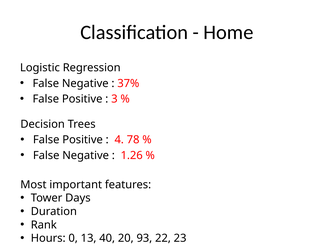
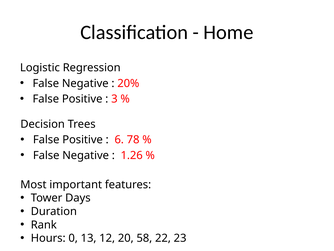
37%: 37% -> 20%
4: 4 -> 6
40: 40 -> 12
93: 93 -> 58
